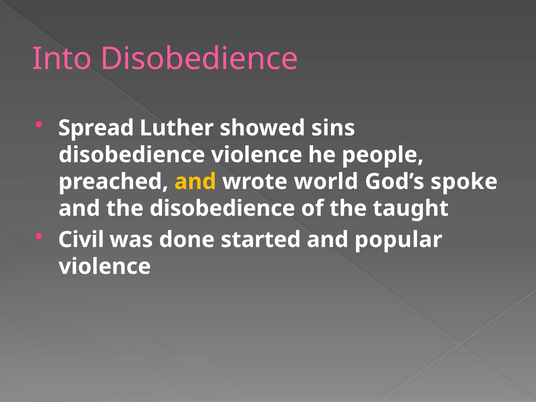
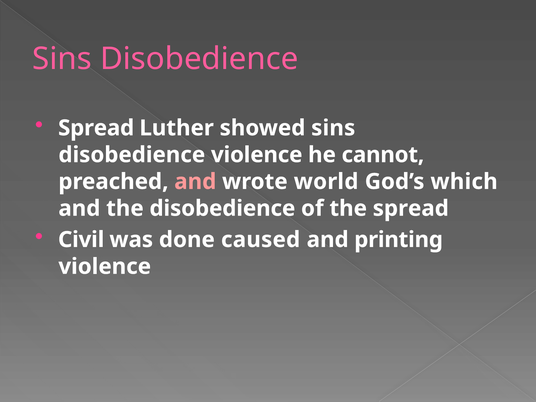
Into at (62, 59): Into -> Sins
people: people -> cannot
and at (195, 182) colour: yellow -> pink
spoke: spoke -> which
the taught: taught -> spread
started: started -> caused
popular: popular -> printing
